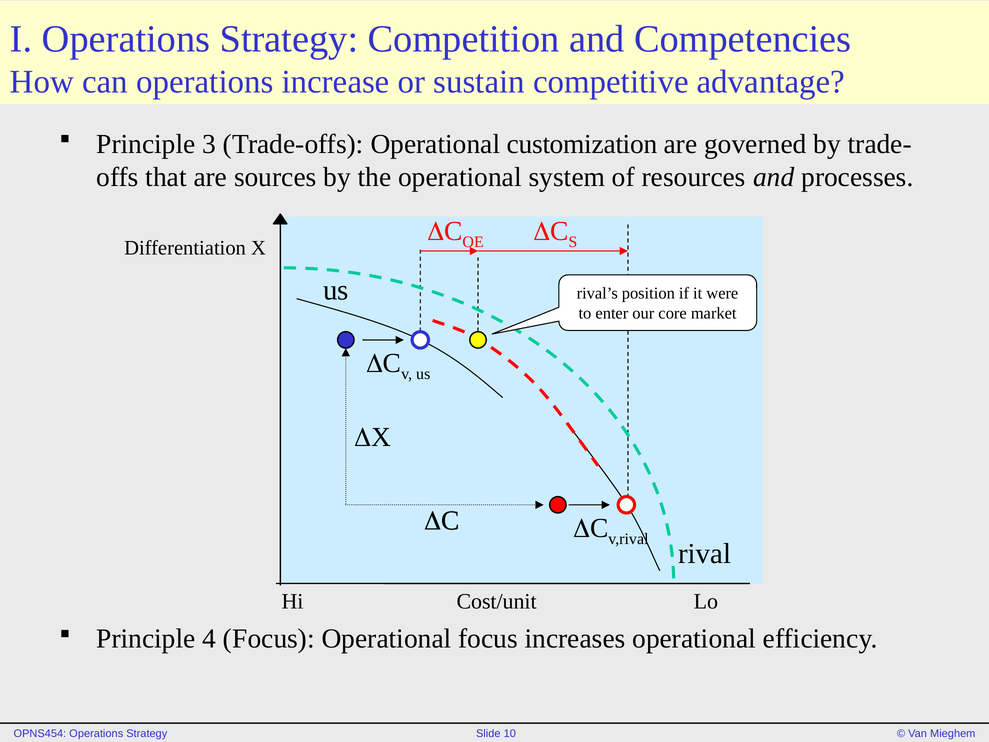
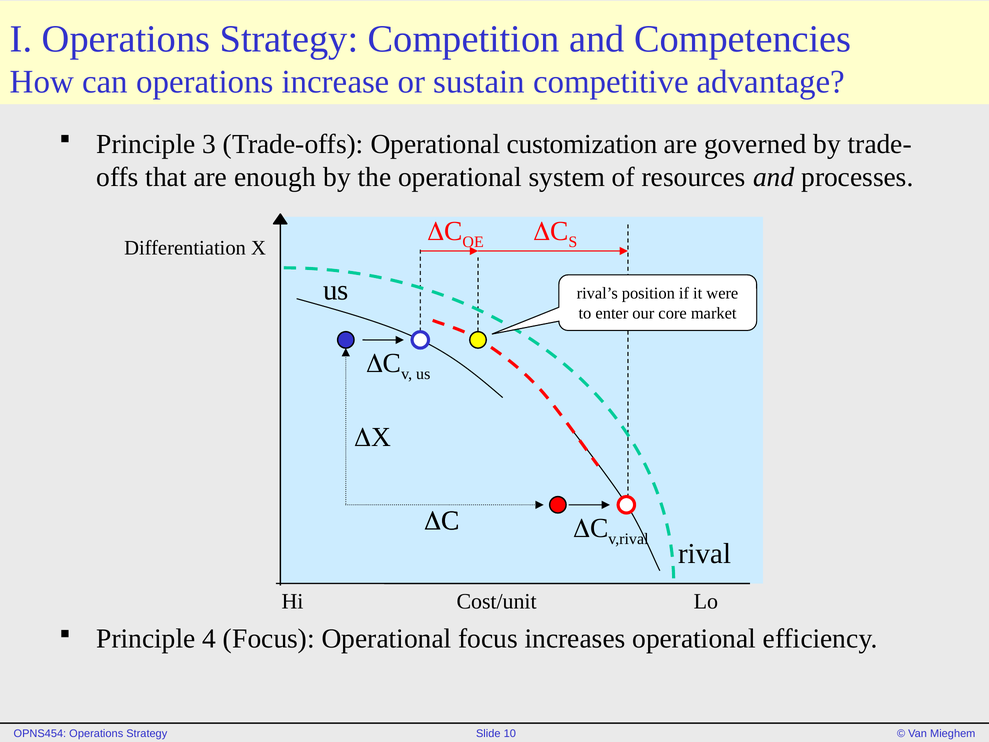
sources: sources -> enough
